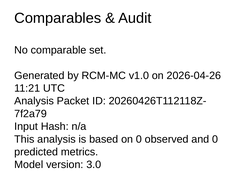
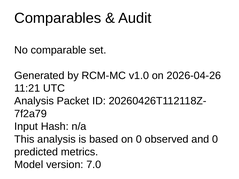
3.0: 3.0 -> 7.0
